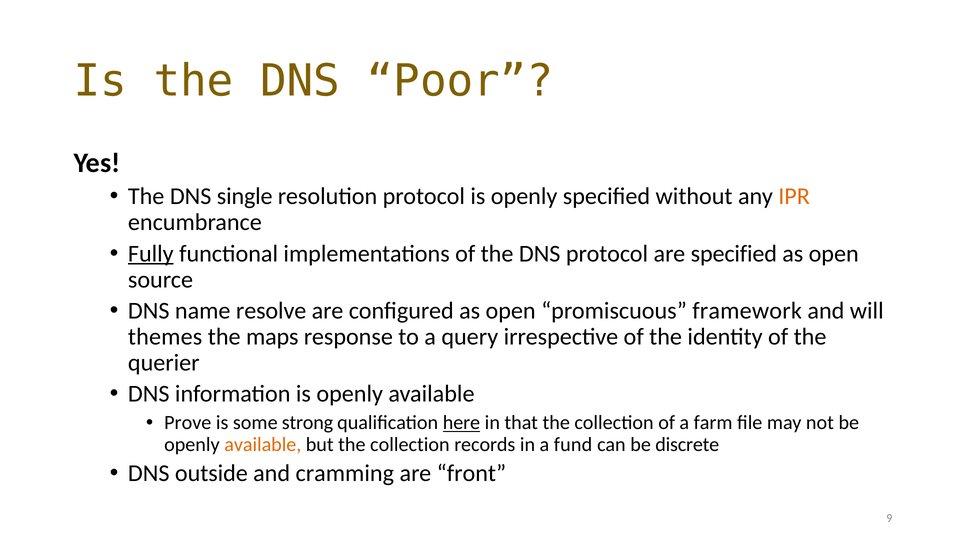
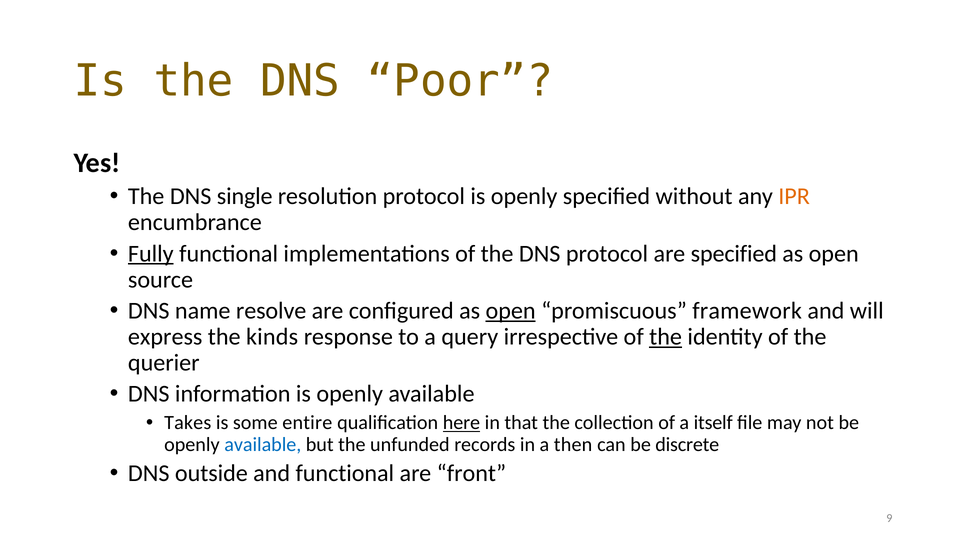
open at (511, 311) underline: none -> present
themes: themes -> express
maps: maps -> kinds
the at (666, 337) underline: none -> present
Prove: Prove -> Takes
strong: strong -> entire
farm: farm -> itself
available at (263, 445) colour: orange -> blue
but the collection: collection -> unfunded
fund: fund -> then
and cramming: cramming -> functional
